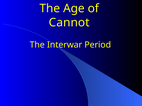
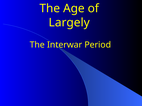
Cannot: Cannot -> Largely
